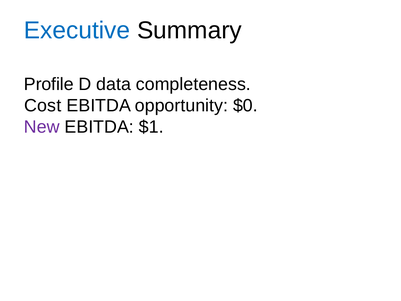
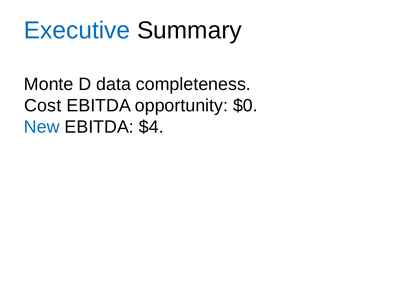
Profile: Profile -> Monte
New colour: purple -> blue
$1: $1 -> $4
